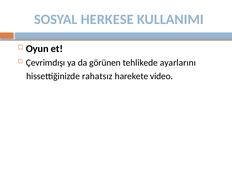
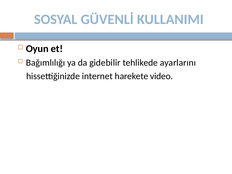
HERKESE: HERKESE -> GÜVENLİ
Çevrimdışı: Çevrimdışı -> Bağımlılığı
görünen: görünen -> gidebilir
rahatsız: rahatsız -> internet
